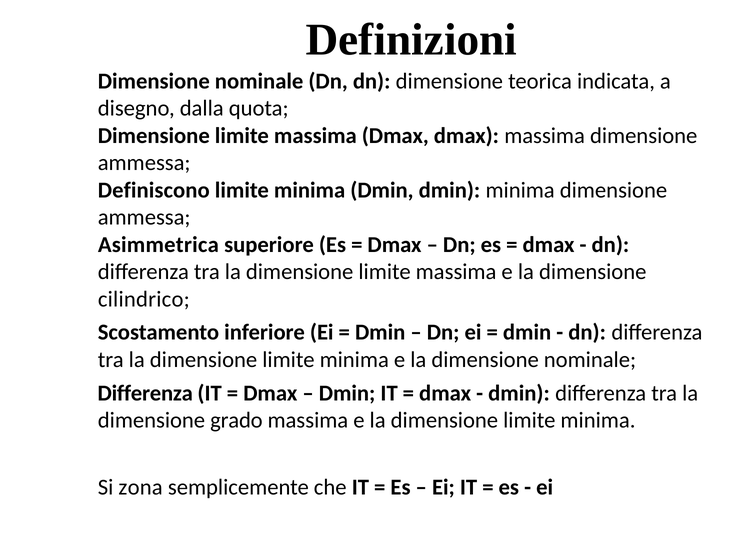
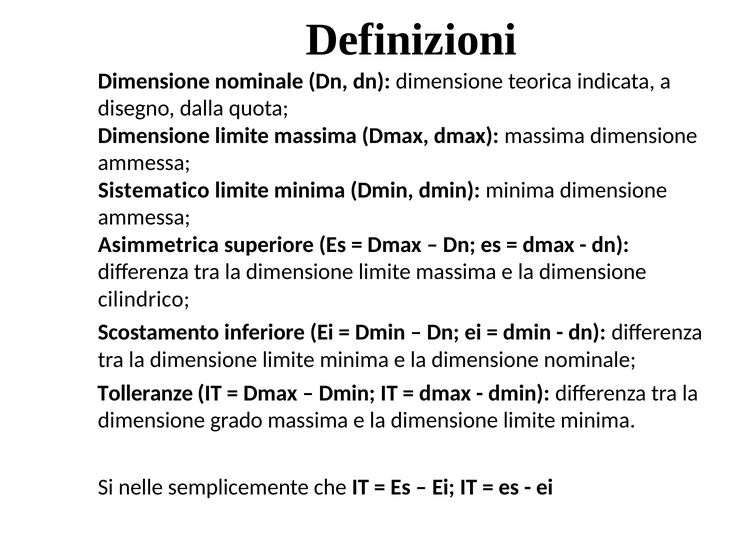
Definiscono: Definiscono -> Sistematico
Differenza at (145, 393): Differenza -> Tolleranze
zona: zona -> nelle
